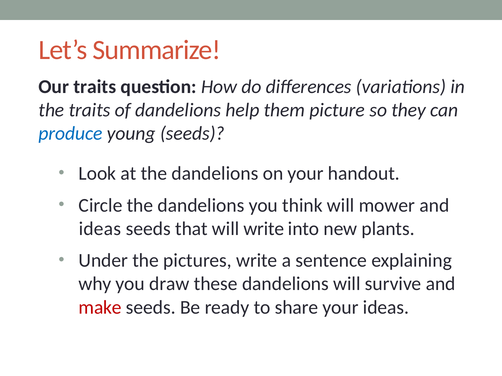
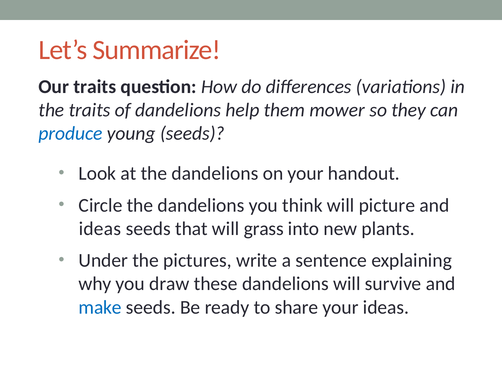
picture: picture -> mower
mower: mower -> picture
will write: write -> grass
make colour: red -> blue
